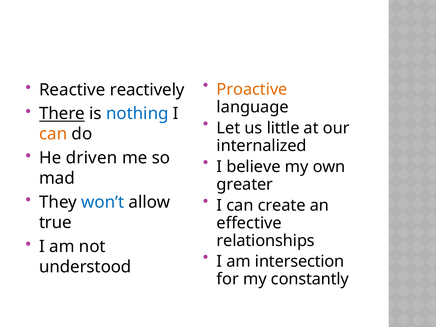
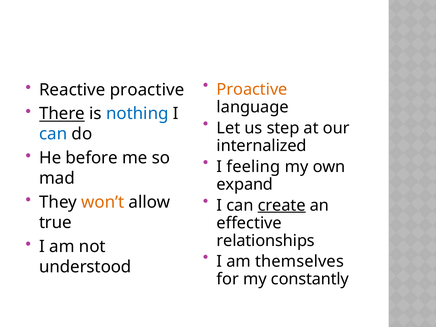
Reactive reactively: reactively -> proactive
little: little -> step
can at (53, 134) colour: orange -> blue
driven: driven -> before
believe: believe -> feeling
greater: greater -> expand
won’t colour: blue -> orange
create underline: none -> present
intersection: intersection -> themselves
